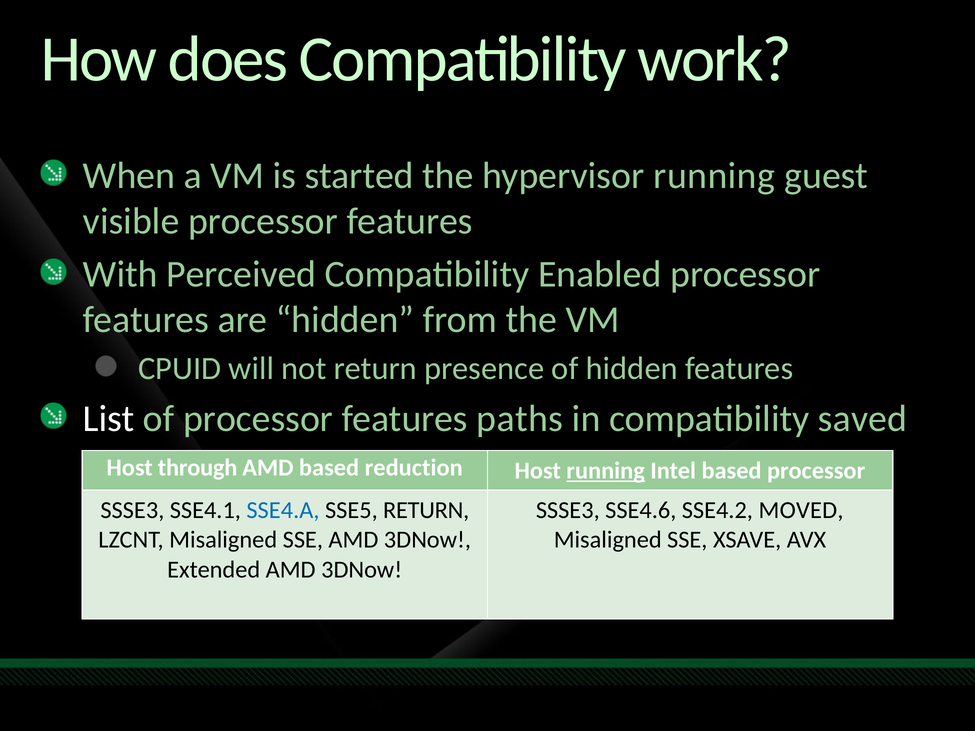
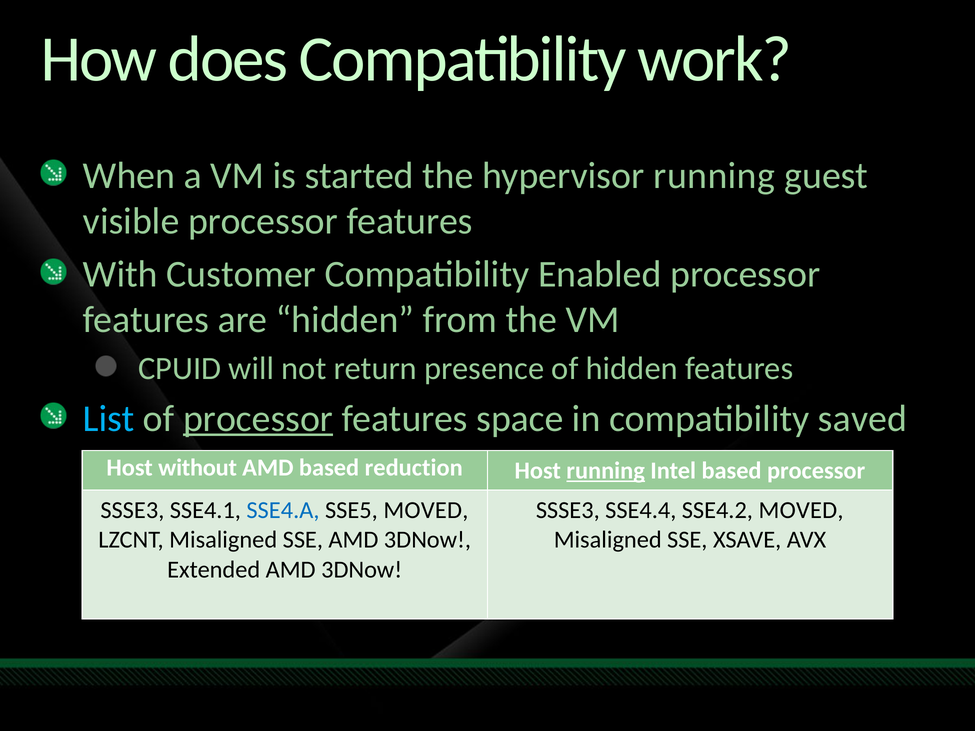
Perceived: Perceived -> Customer
List colour: white -> light blue
processor at (258, 419) underline: none -> present
paths: paths -> space
through: through -> without
SSE5 RETURN: RETURN -> MOVED
SSE4.6: SSE4.6 -> SSE4.4
